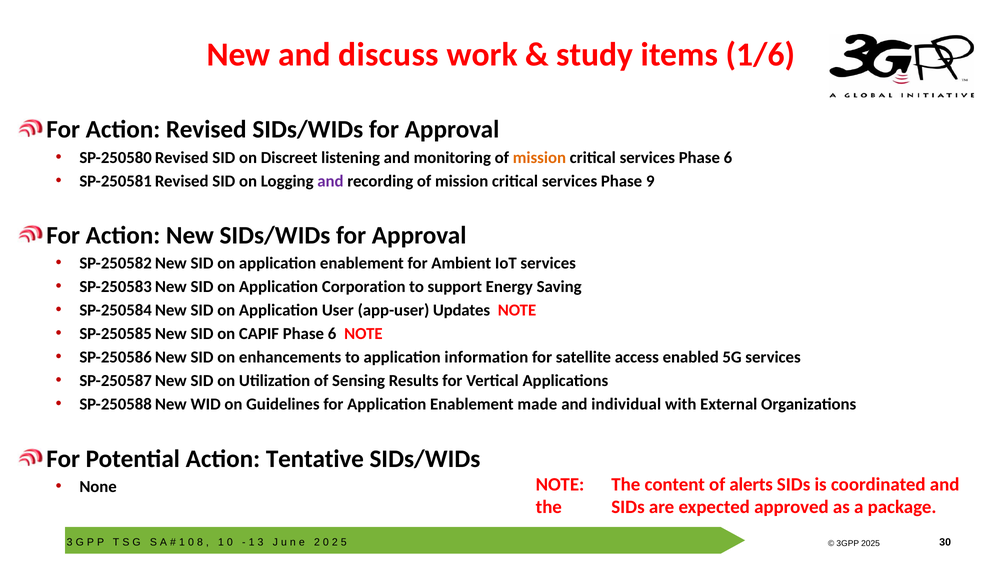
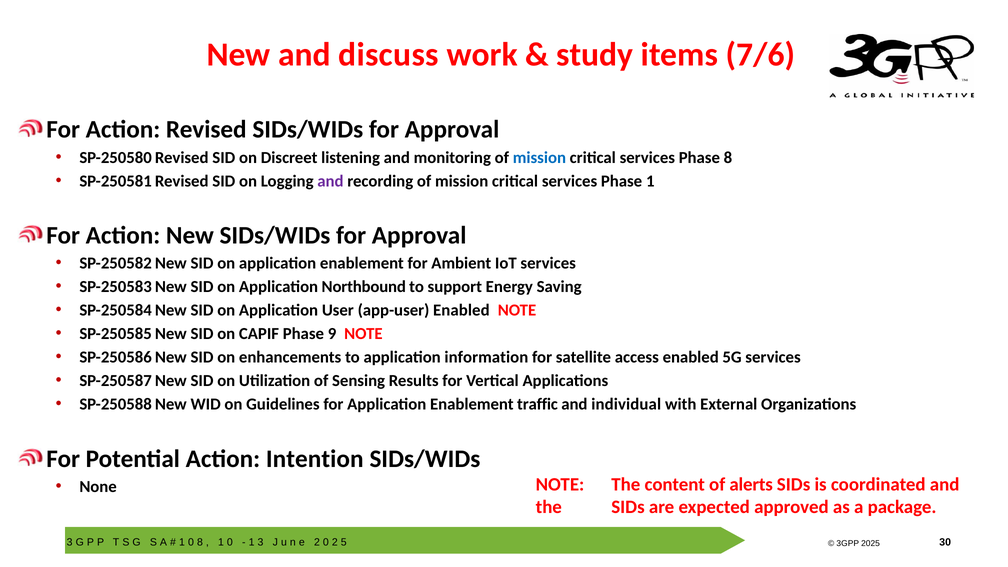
1/6: 1/6 -> 7/6
mission at (539, 158) colour: orange -> blue
services Phase 6: 6 -> 8
Phase 9: 9 -> 1
Corporation: Corporation -> Northbound
app-user Updates: Updates -> Enabled
CAPIF Phase 6: 6 -> 9
made: made -> traffic
Tentative: Tentative -> Intention
